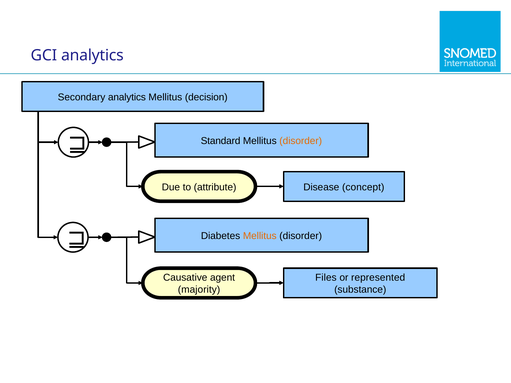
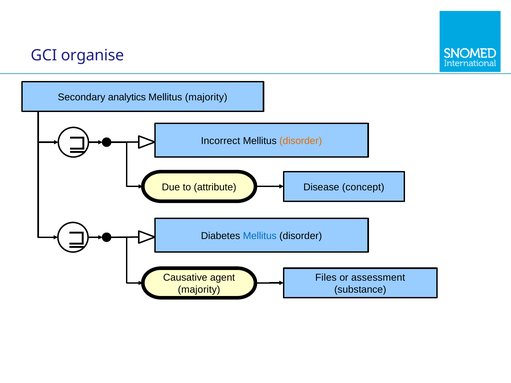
GCI analytics: analytics -> organise
Mellitus decision: decision -> majority
Standard: Standard -> Incorrect
Mellitus at (260, 236) colour: orange -> blue
represented: represented -> assessment
